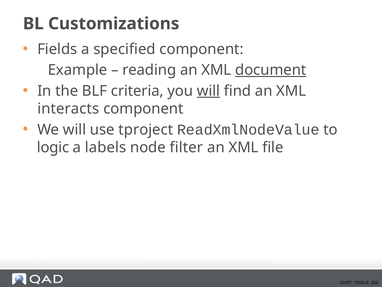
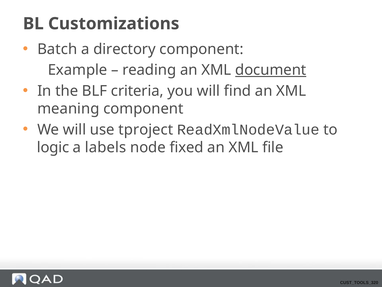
Fields: Fields -> Batch
specified: specified -> directory
will at (208, 91) underline: present -> none
interacts: interacts -> meaning
filter: filter -> fixed
